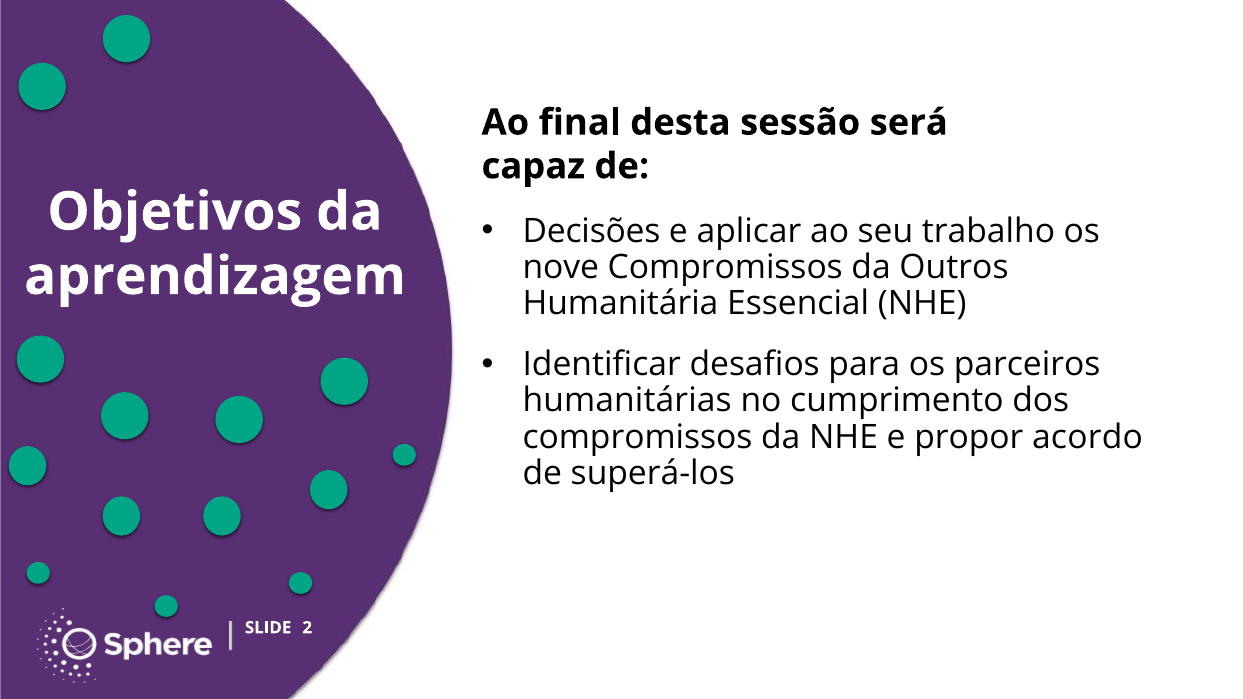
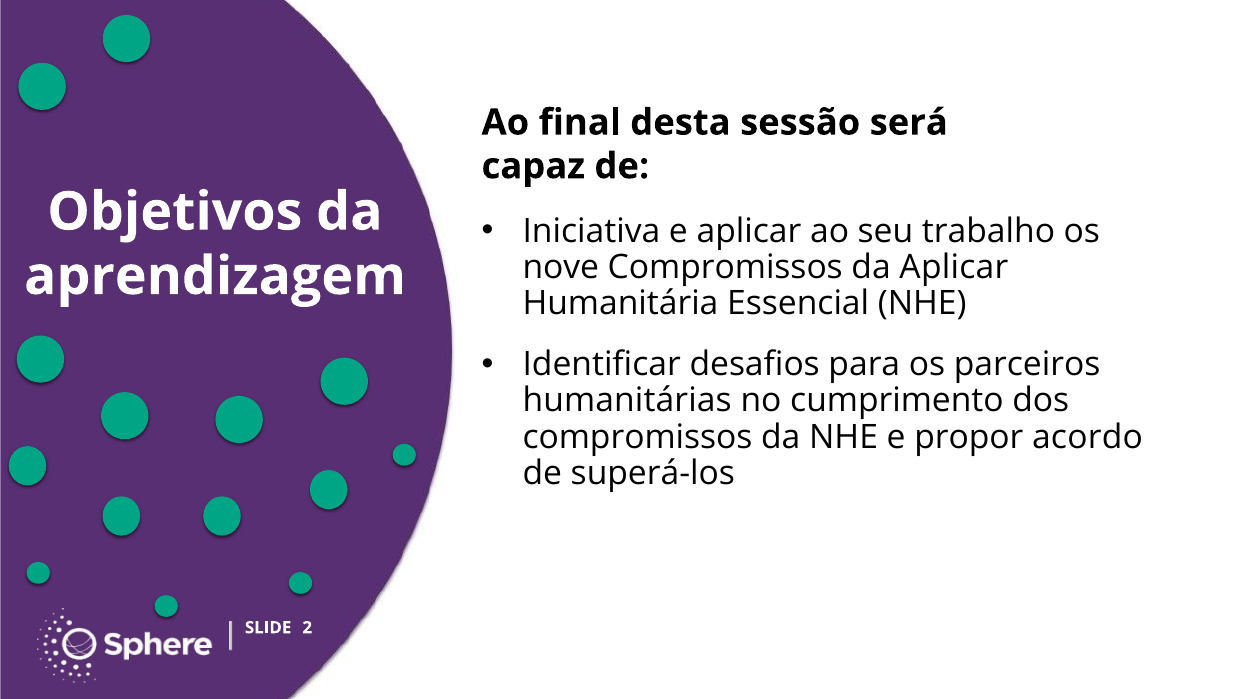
Decisões: Decisões -> Iniciativa
da Outros: Outros -> Aplicar
